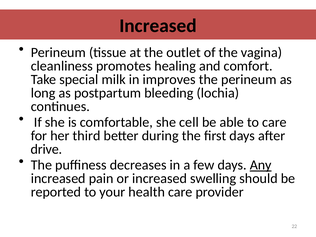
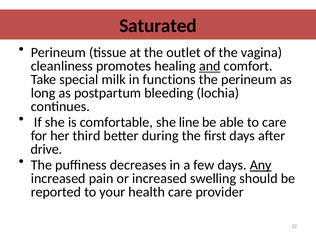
Increased at (158, 26): Increased -> Saturated
and underline: none -> present
improves: improves -> functions
cell: cell -> line
